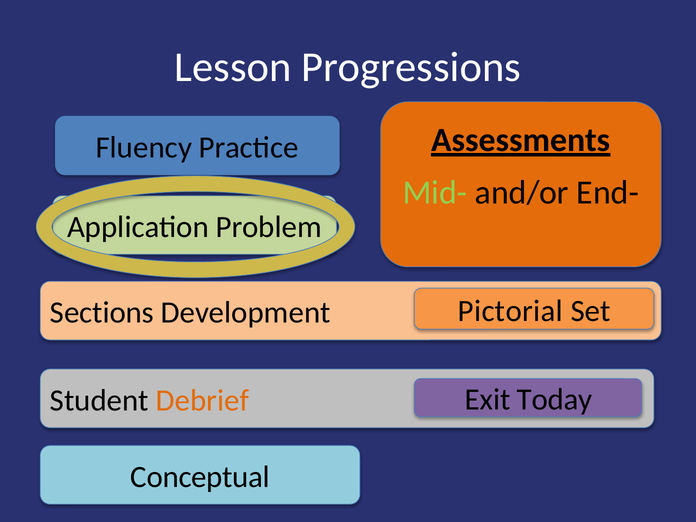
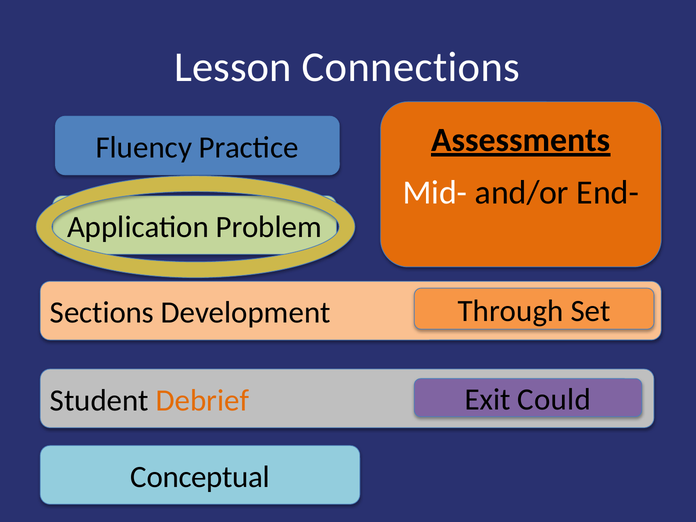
Progressions: Progressions -> Connections
Mid- colour: light green -> white
Pictorial: Pictorial -> Through
Today: Today -> Could
